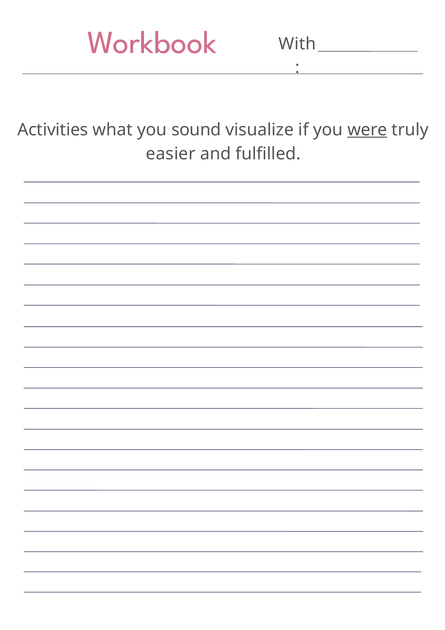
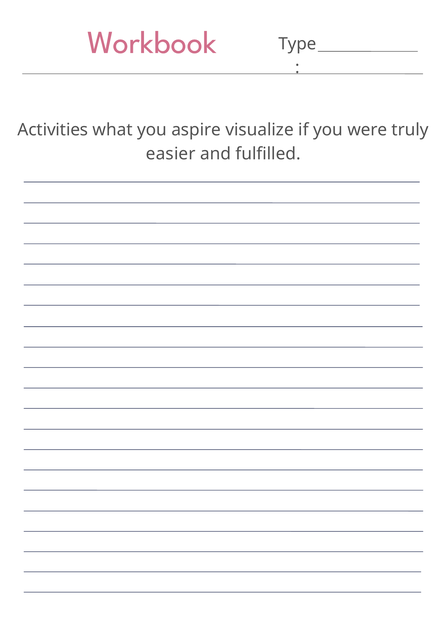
With: With -> Type
sound: sound -> aspire
were underline: present -> none
